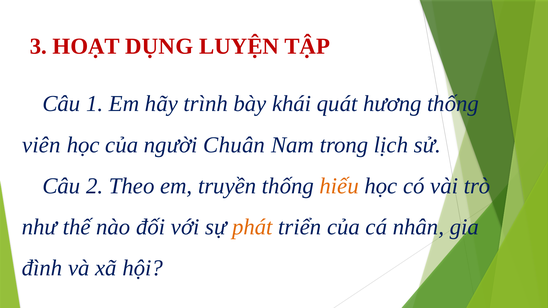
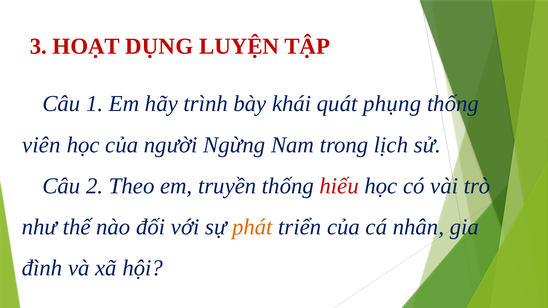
hương: hương -> phụng
Chuân: Chuân -> Ngừng
hiếu colour: orange -> red
